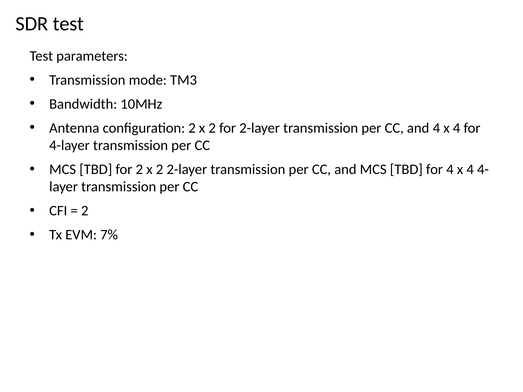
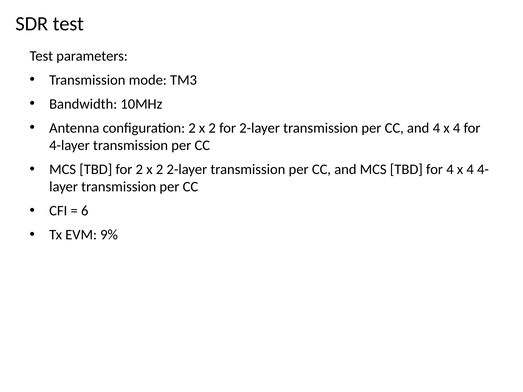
2 at (85, 211): 2 -> 6
7%: 7% -> 9%
